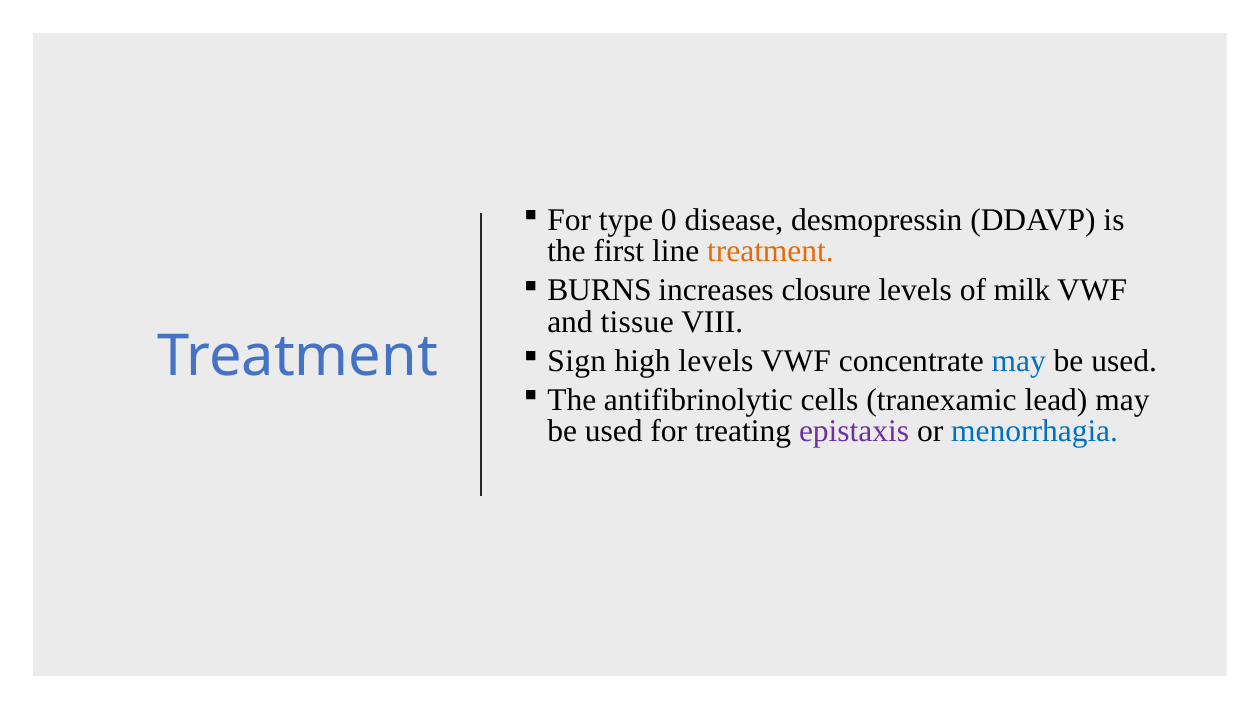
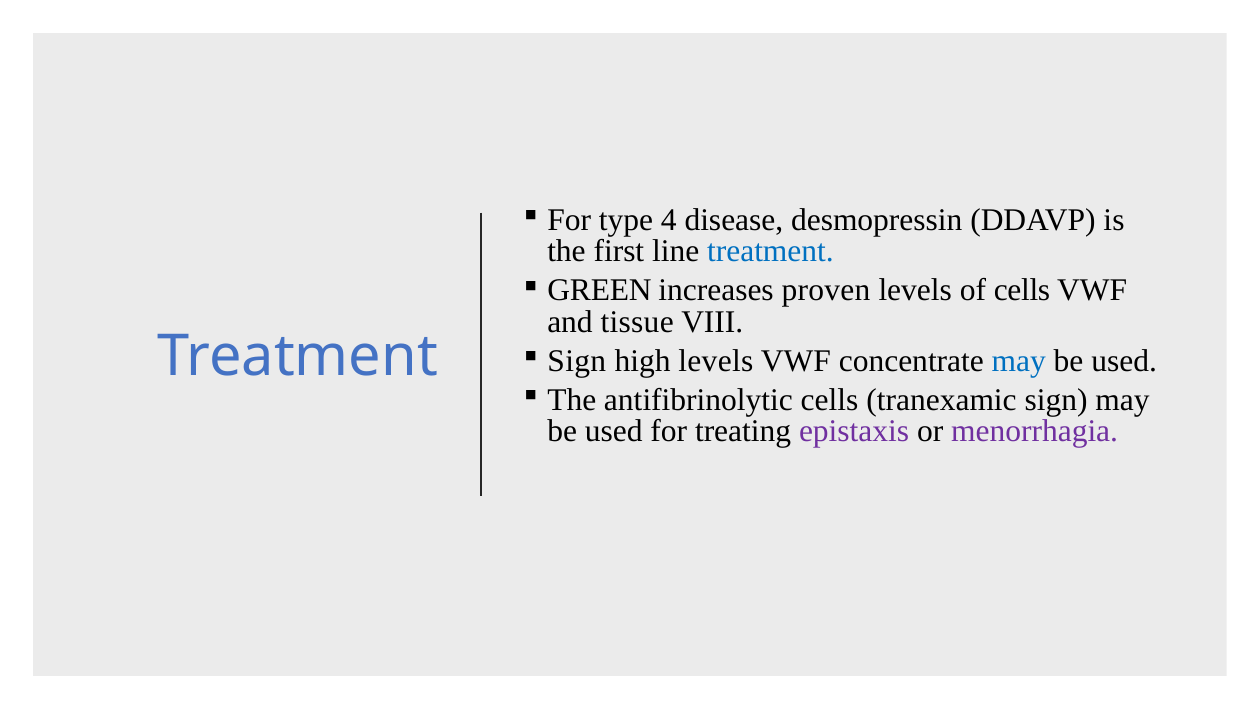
0: 0 -> 4
treatment at (770, 251) colour: orange -> blue
BURNS: BURNS -> GREEN
closure: closure -> proven
of milk: milk -> cells
tranexamic lead: lead -> sign
menorrhagia colour: blue -> purple
